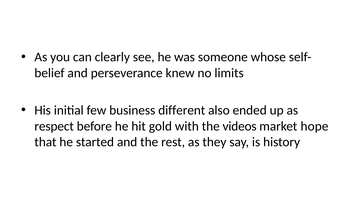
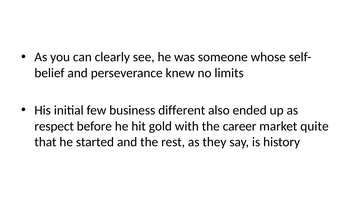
videos: videos -> career
hope: hope -> quite
